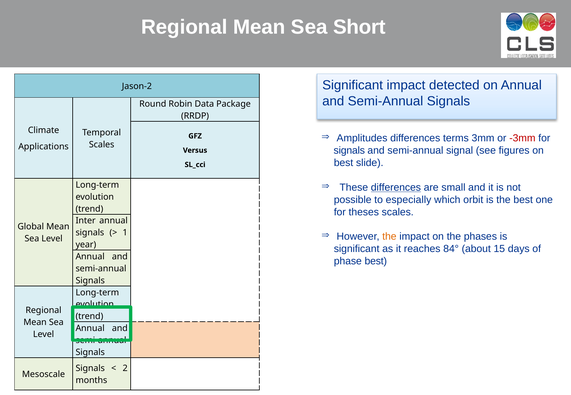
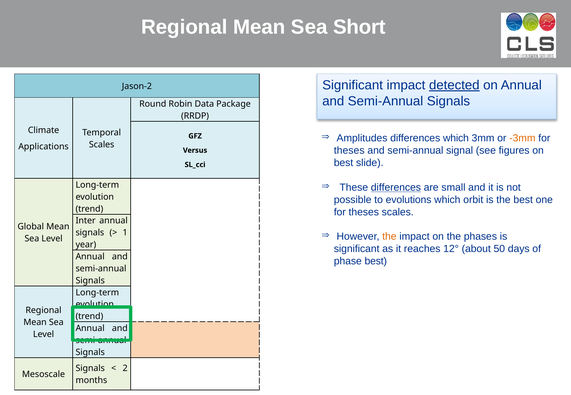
detected underline: none -> present
differences terms: terms -> which
-3mm colour: red -> orange
signals at (349, 151): signals -> theses
especially: especially -> evolutions
84°: 84° -> 12°
15: 15 -> 50
